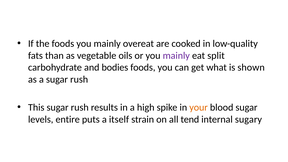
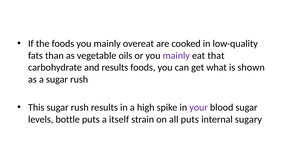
split: split -> that
and bodies: bodies -> results
your colour: orange -> purple
entire: entire -> bottle
all tend: tend -> puts
